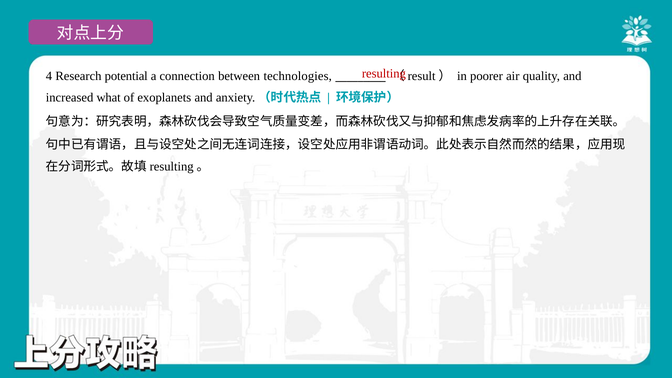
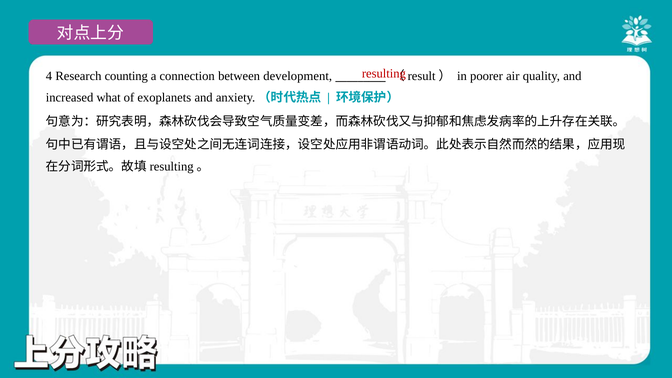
potential: potential -> counting
technologies: technologies -> development
